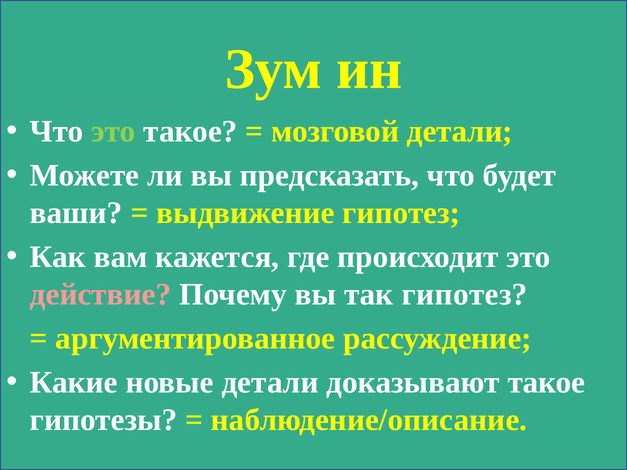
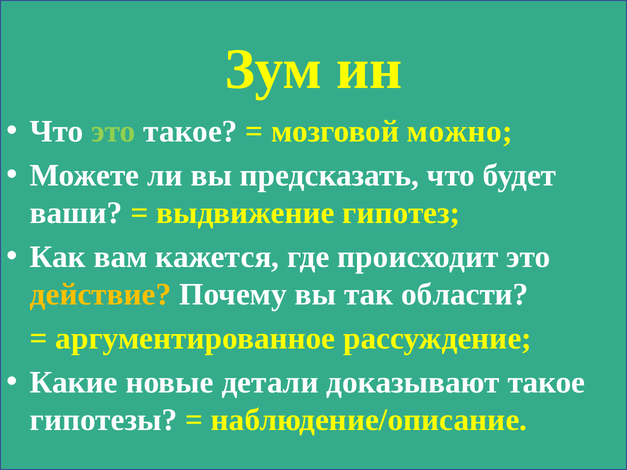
мозговой детали: детали -> можно
действие colour: pink -> yellow
так гипотез: гипотез -> области
